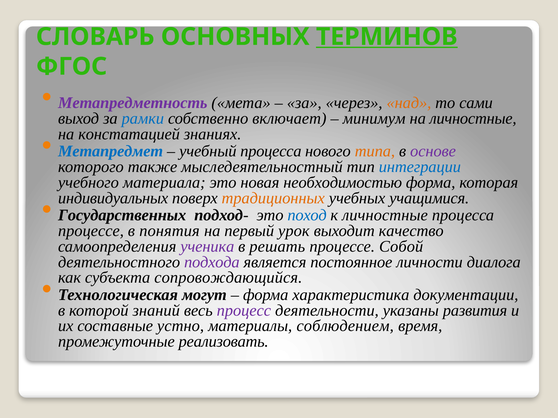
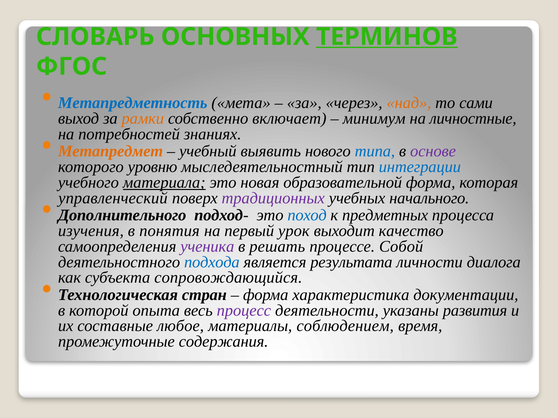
Метапредметность colour: purple -> blue
рамки colour: blue -> orange
констатацией: констатацией -> потребностей
Метапредмет colour: blue -> orange
учебный процесса: процесса -> выявить
типа colour: orange -> blue
также: также -> уровню
материала underline: none -> present
необходимостью: необходимостью -> образовательной
индивидуальных: индивидуальных -> управленческий
традиционных colour: orange -> purple
учащимися: учащимися -> начального
Государственных: Государственных -> Дополнительного
к личностные: личностные -> предметных
процессе at (91, 231): процессе -> изучения
подхода colour: purple -> blue
постоянное: постоянное -> результата
могут: могут -> стран
знаний: знаний -> опыта
устно: устно -> любое
реализовать: реализовать -> содержания
